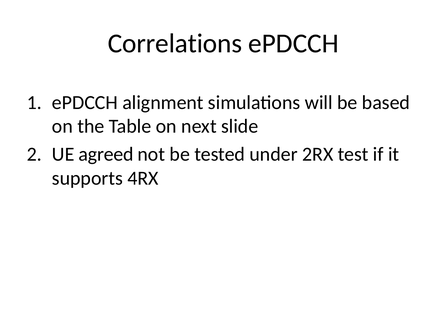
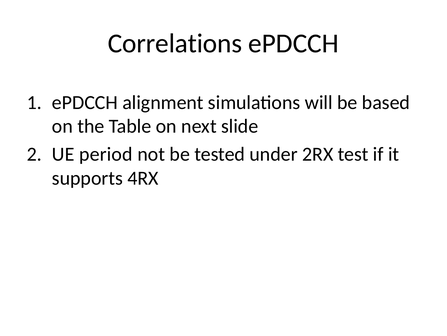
agreed: agreed -> period
